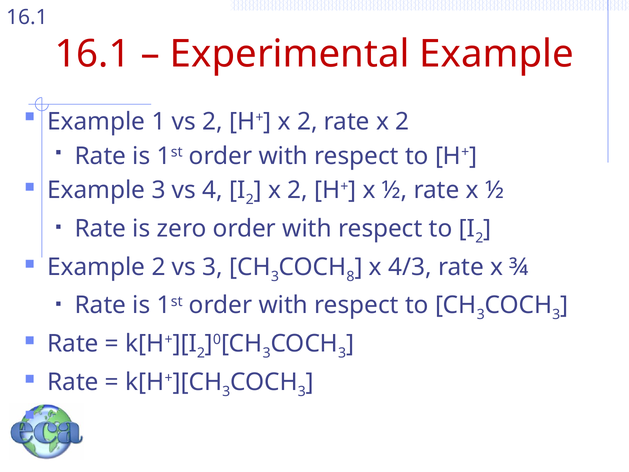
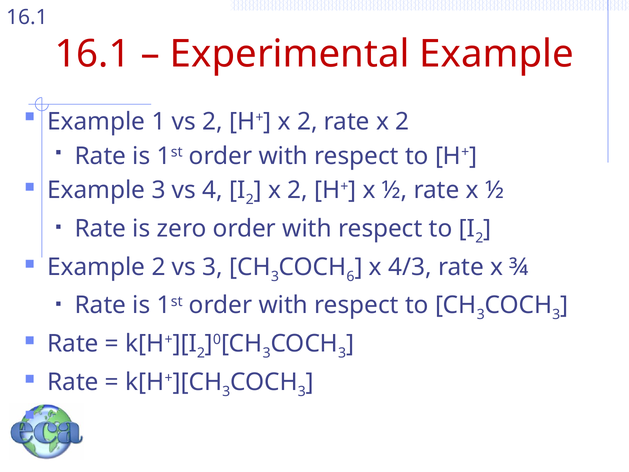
8: 8 -> 6
